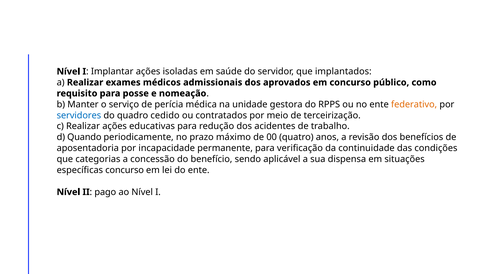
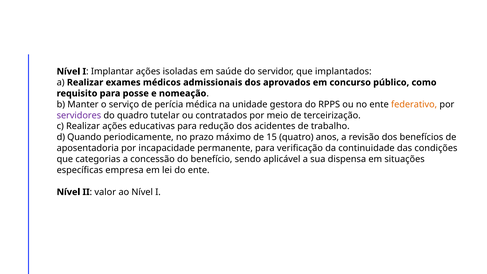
servidores colour: blue -> purple
cedido: cedido -> tutelar
00: 00 -> 15
específicas concurso: concurso -> empresa
pago: pago -> valor
